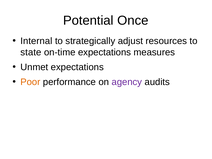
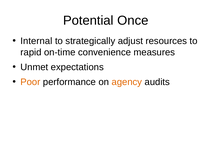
state: state -> rapid
on-time expectations: expectations -> convenience
agency colour: purple -> orange
